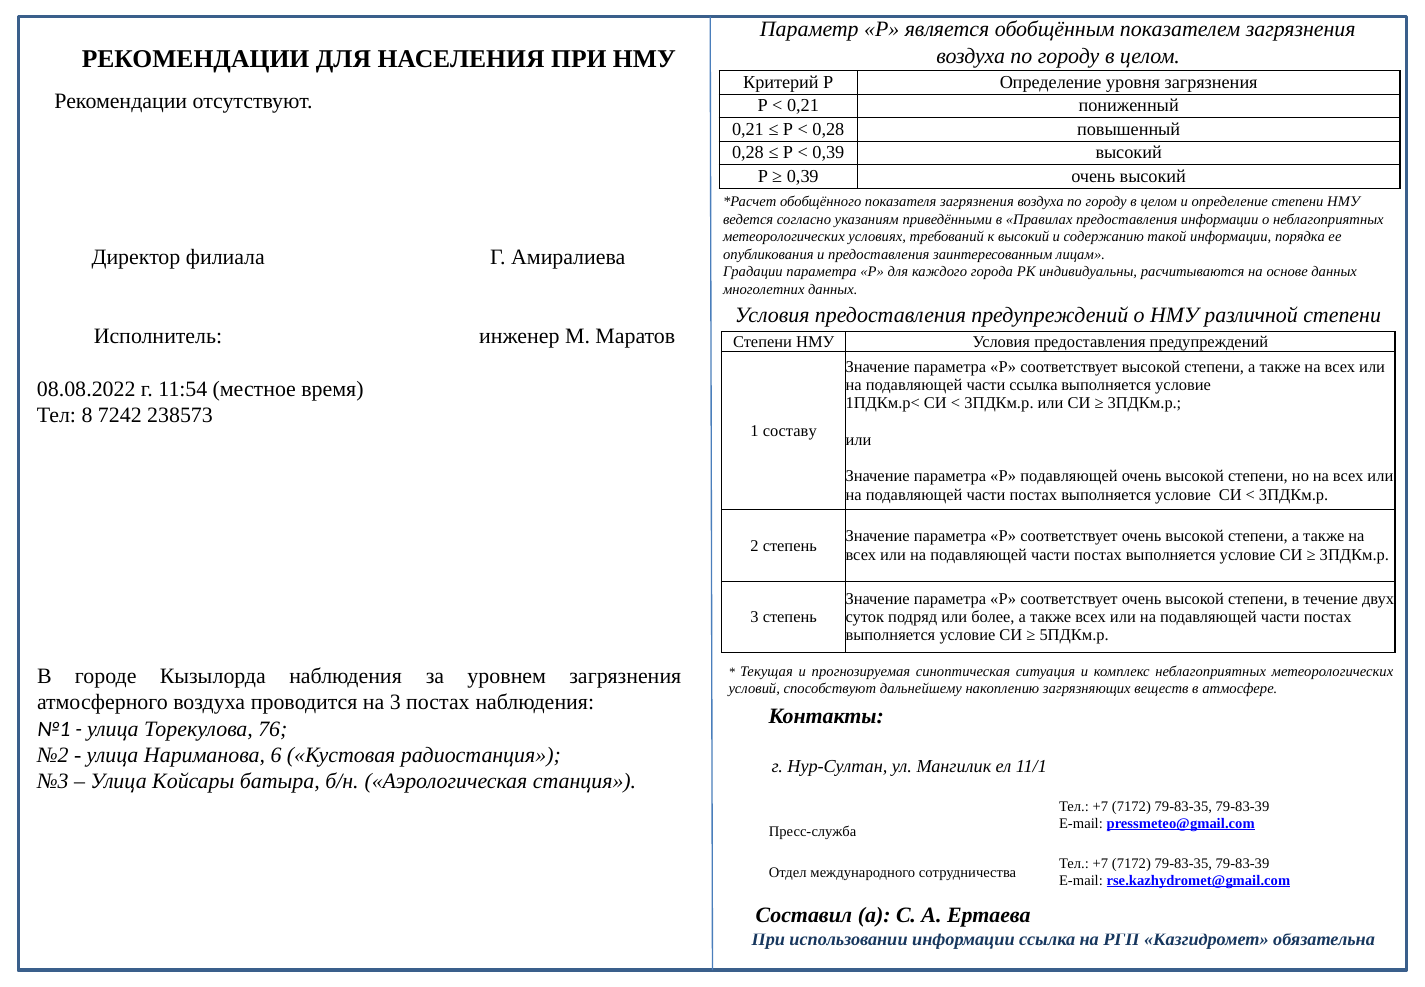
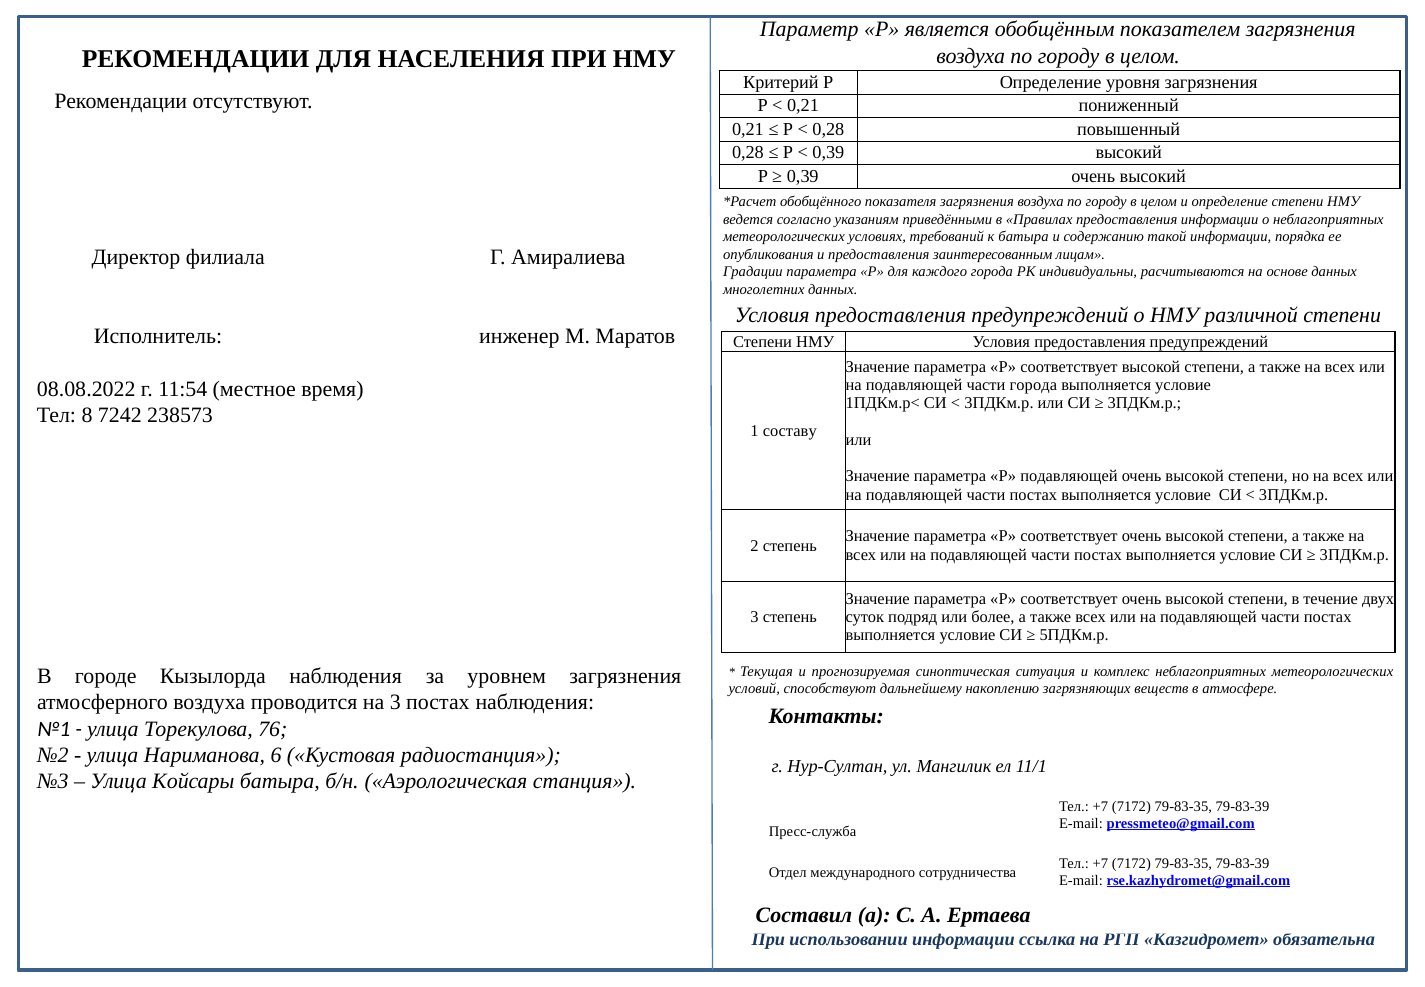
к высокий: высокий -> батыра
части ссылка: ссылка -> города
